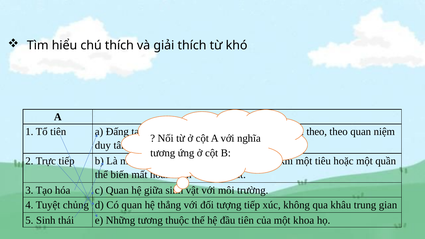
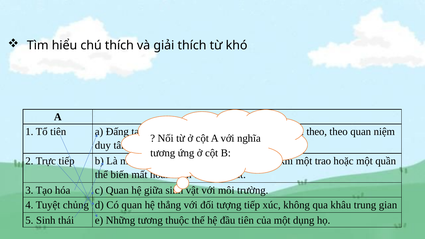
tiêu: tiêu -> trao
khoa: khoa -> dụng
